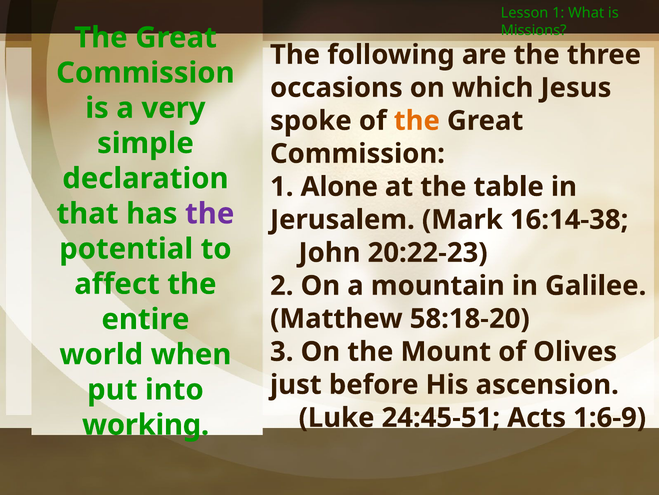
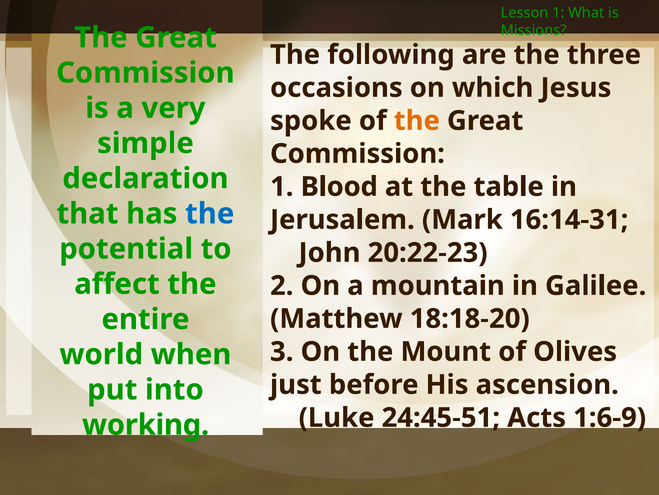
Alone: Alone -> Blood
the at (210, 213) colour: purple -> blue
16:14-38: 16:14-38 -> 16:14-31
58:18-20: 58:18-20 -> 18:18-20
